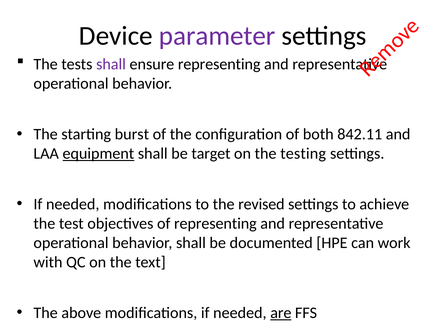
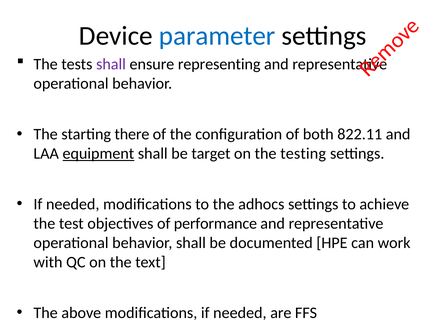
parameter colour: purple -> blue
burst: burst -> there
842.11: 842.11 -> 822.11
revised: revised -> adhocs
of representing: representing -> performance
are underline: present -> none
